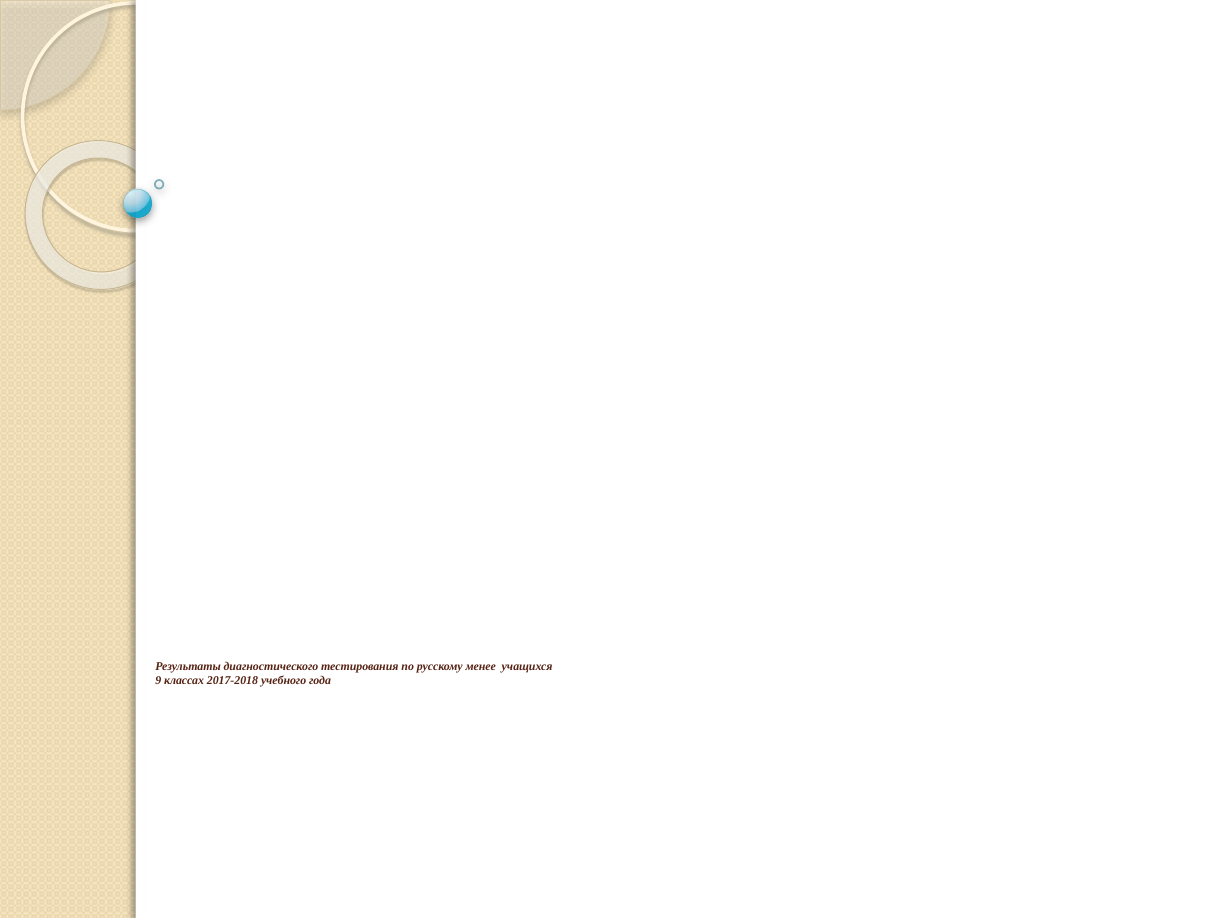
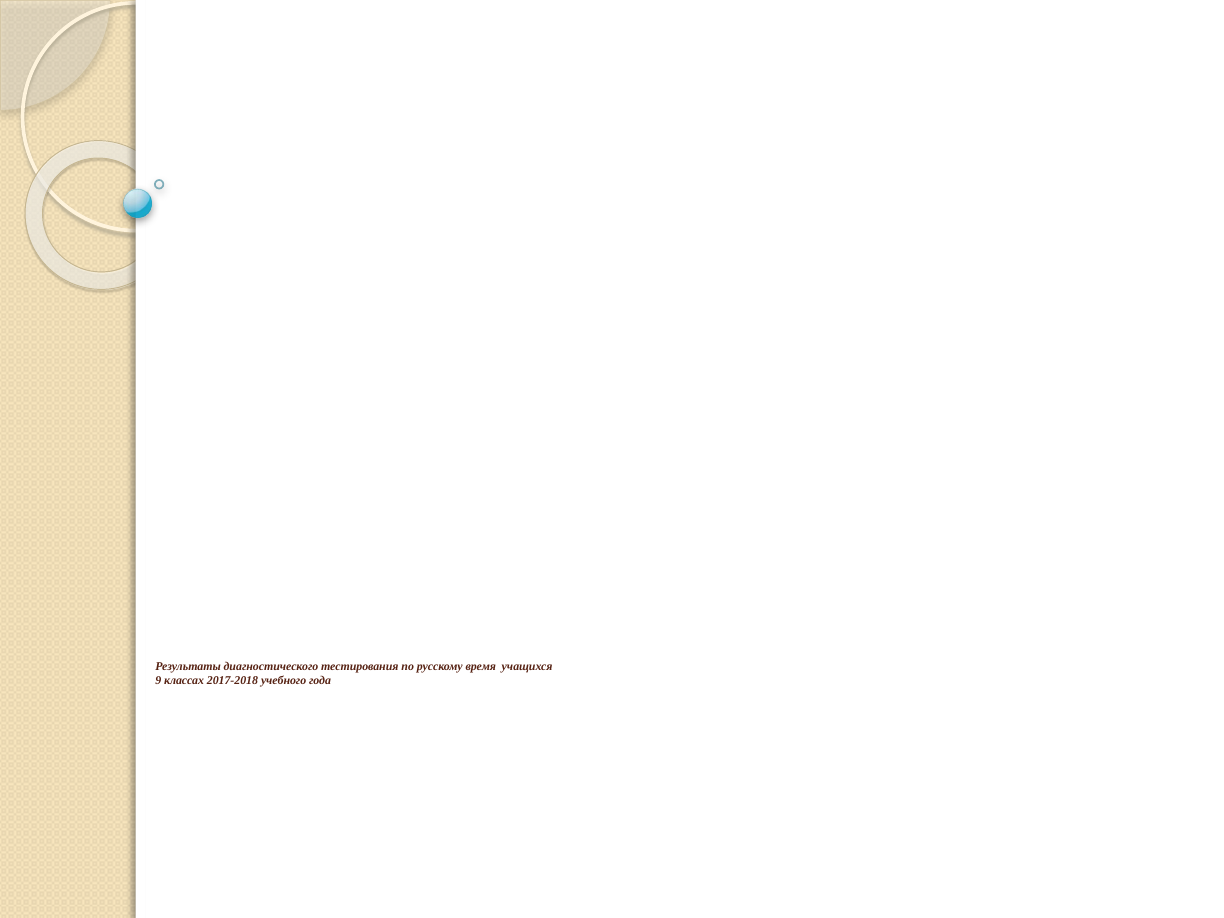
менее: менее -> время
